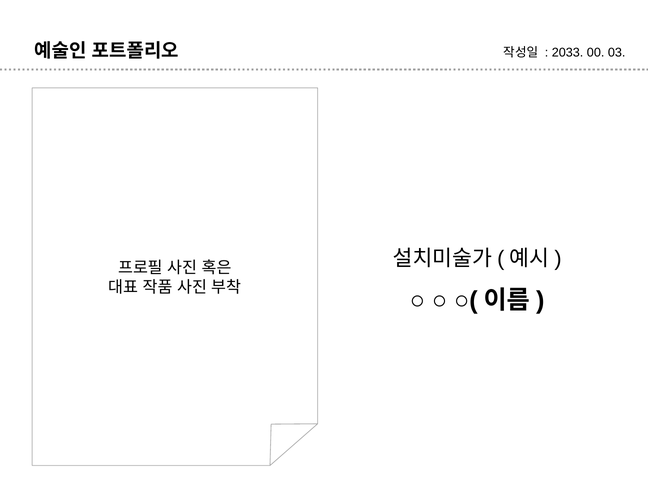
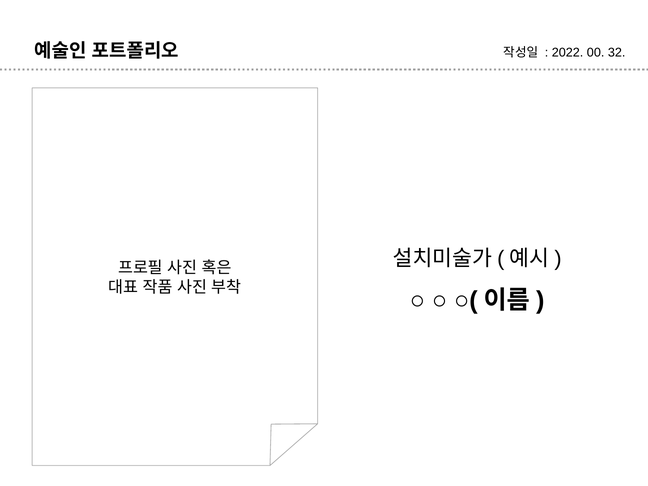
2033: 2033 -> 2022
03: 03 -> 32
